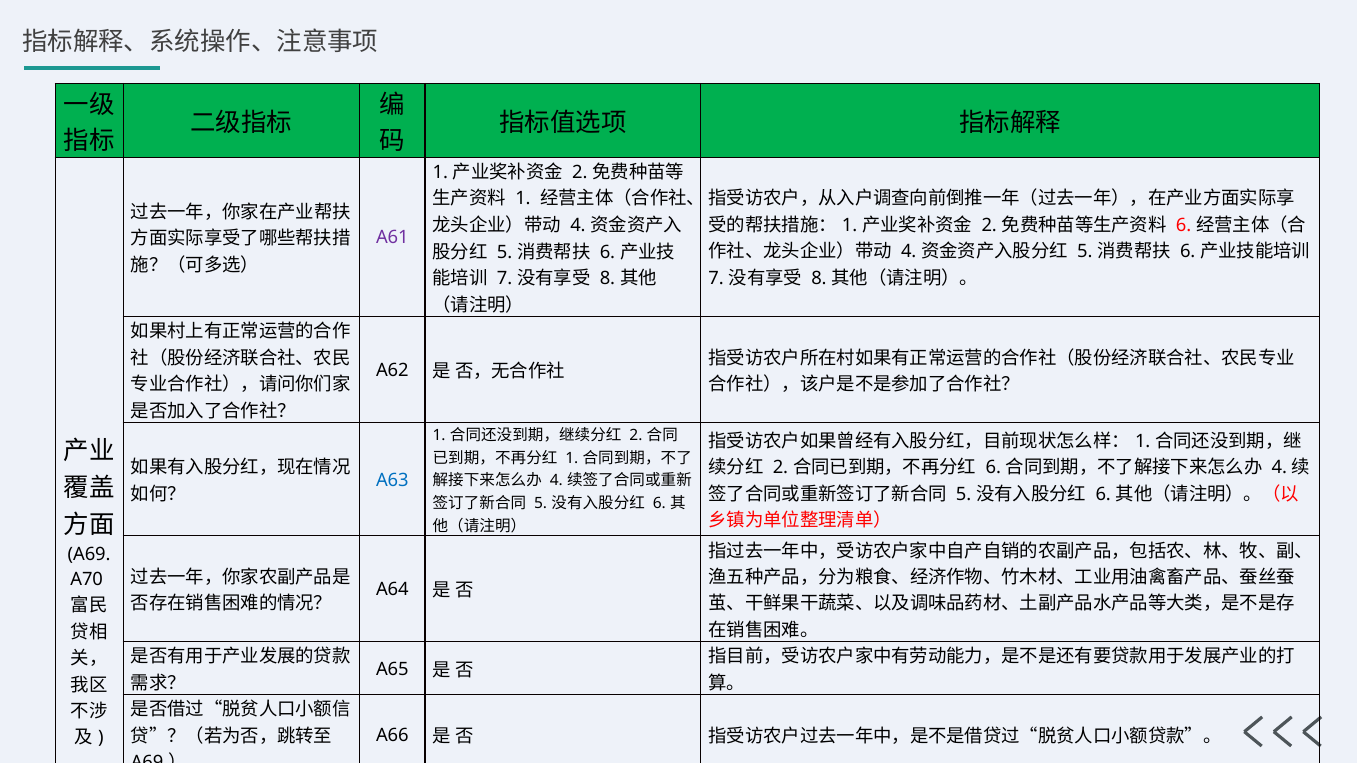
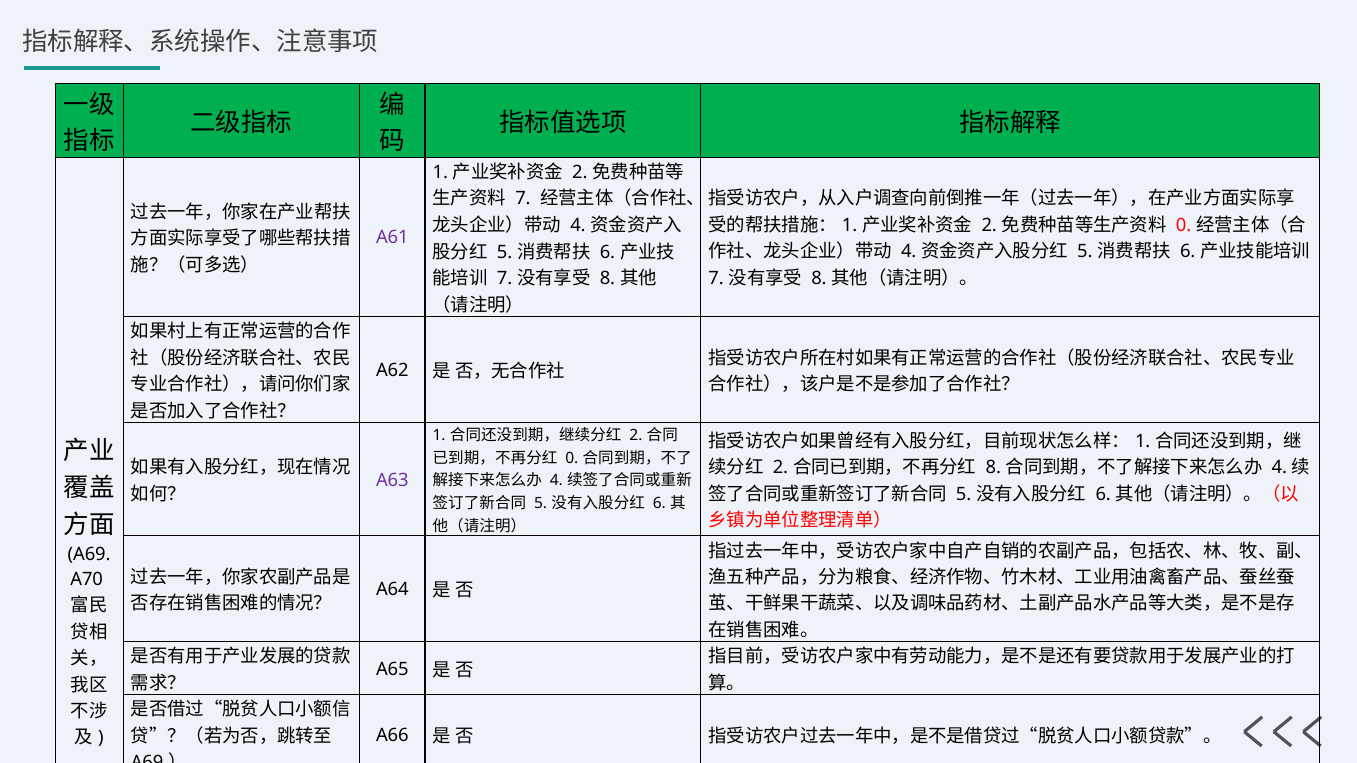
1 at (523, 199): 1 -> 7
6 at (1184, 225): 6 -> 0
1 at (572, 458): 1 -> 0
6 at (993, 468): 6 -> 8
A63 colour: blue -> purple
